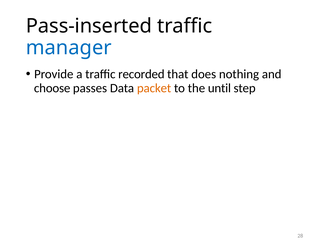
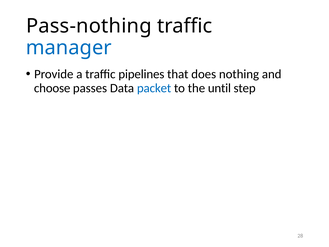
Pass-inserted: Pass-inserted -> Pass-nothing
recorded: recorded -> pipelines
packet colour: orange -> blue
